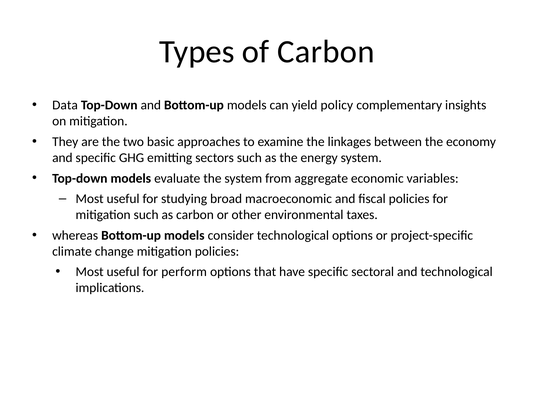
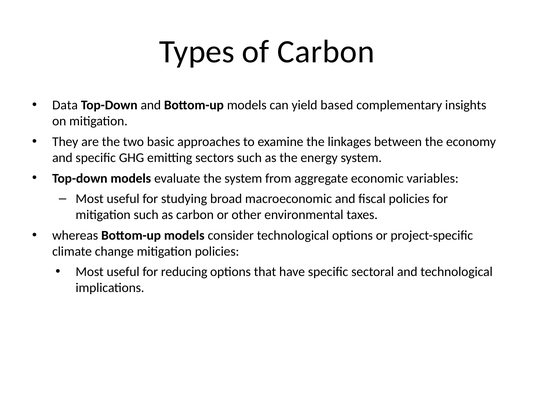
policy: policy -> based
perform: perform -> reducing
